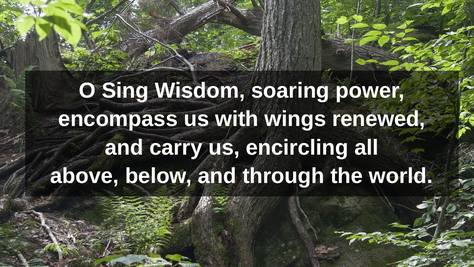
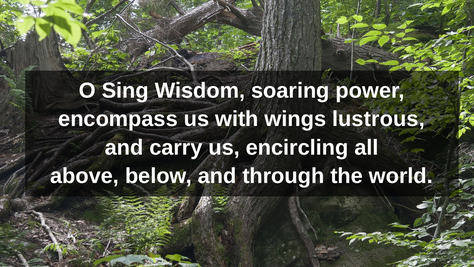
renewed: renewed -> lustrous
